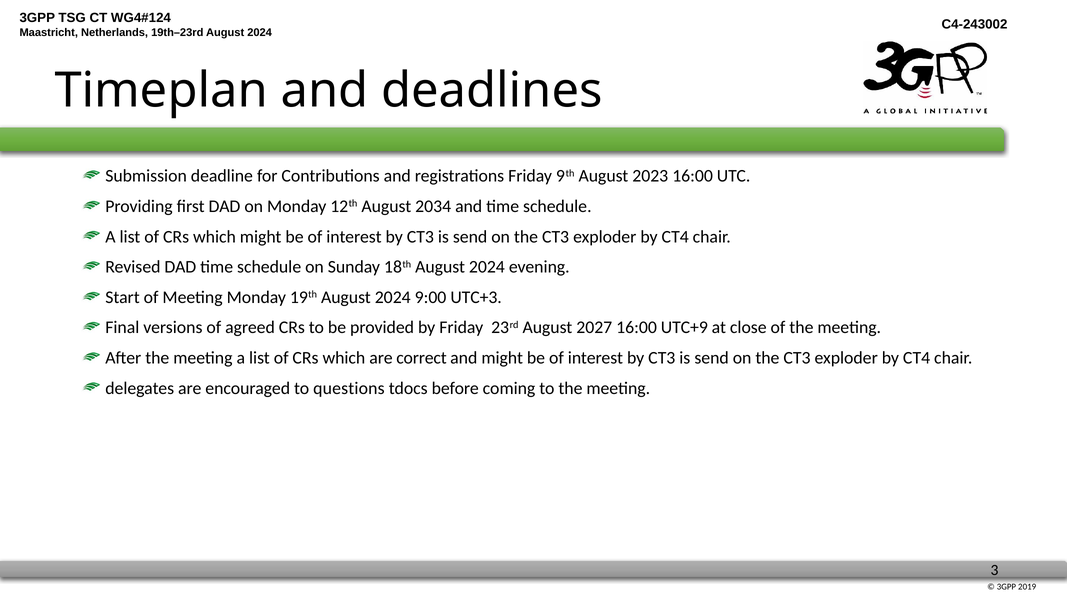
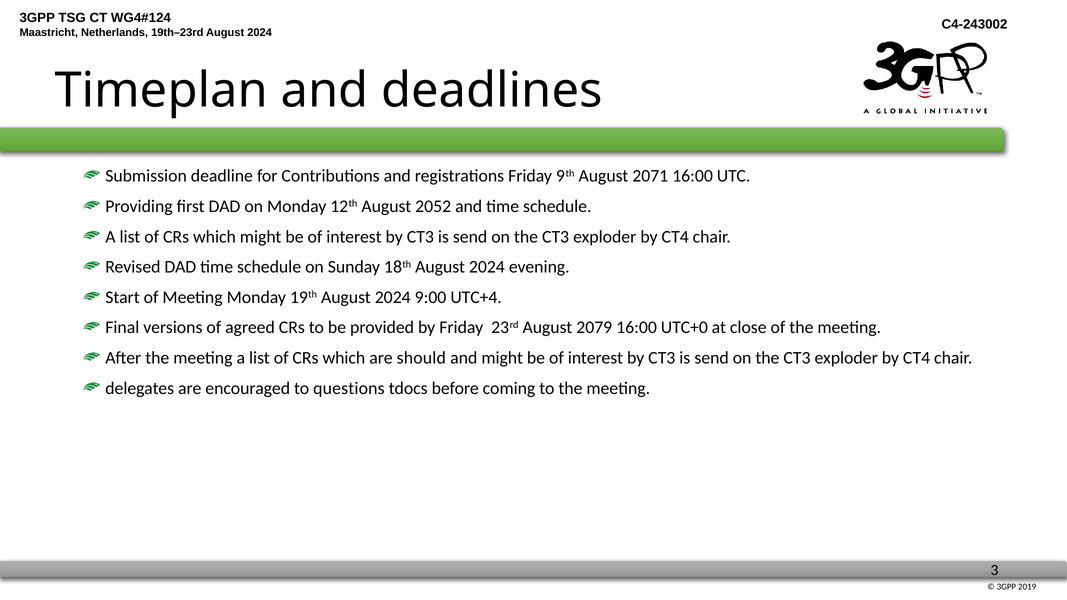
2023: 2023 -> 2071
2034: 2034 -> 2052
UTC+3: UTC+3 -> UTC+4
2027: 2027 -> 2079
UTC+9: UTC+9 -> UTC+0
correct: correct -> should
